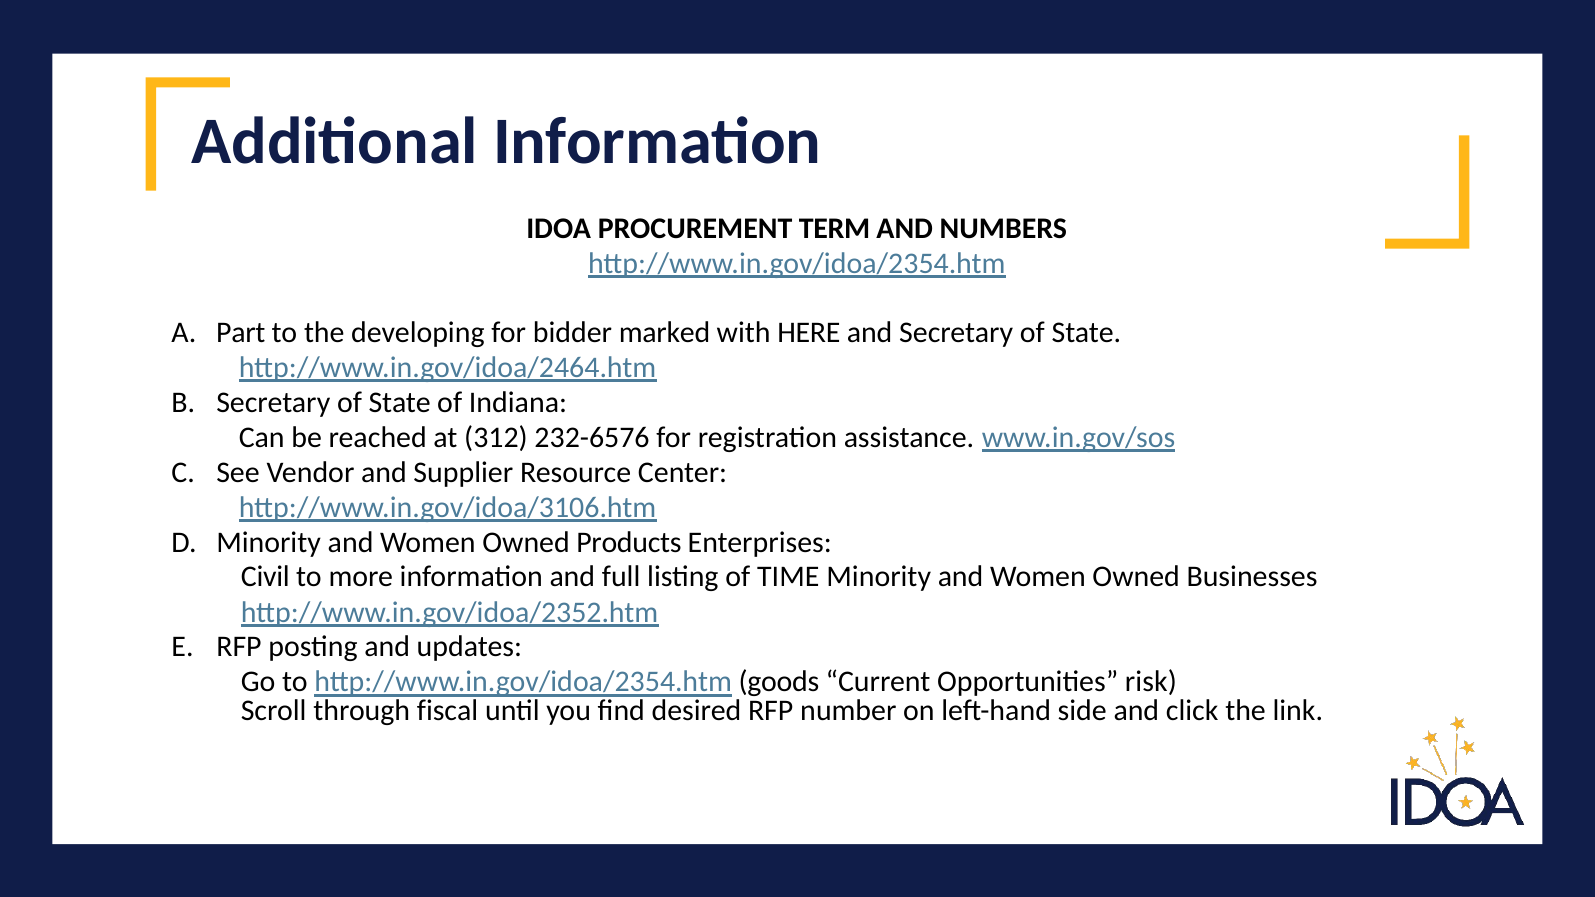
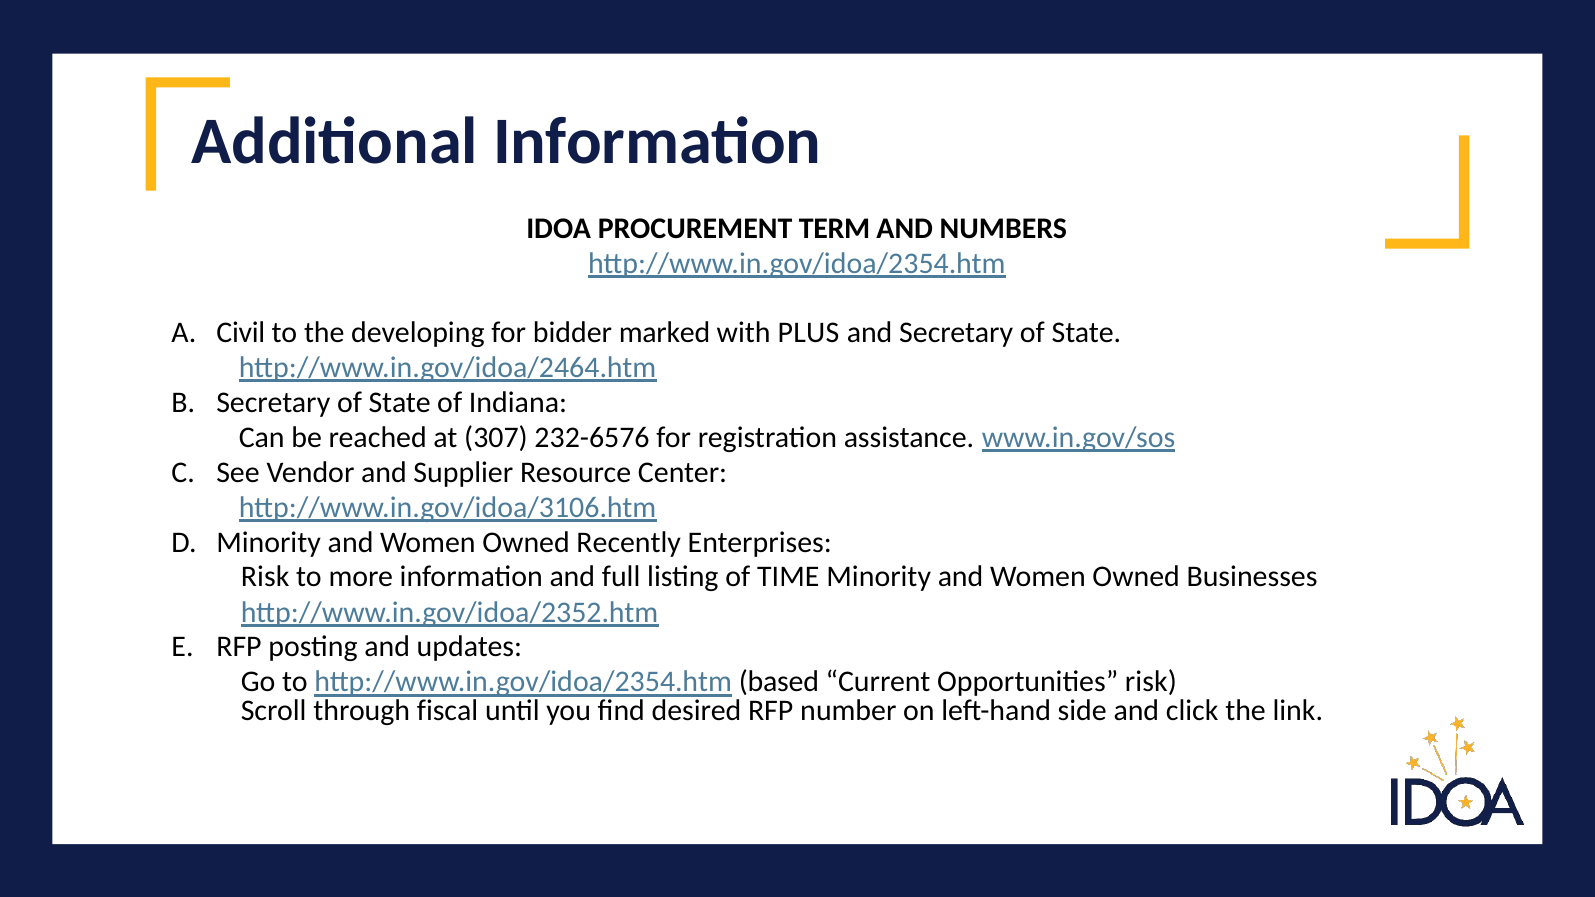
Part: Part -> Civil
HERE: HERE -> PLUS
312: 312 -> 307
Products: Products -> Recently
Civil at (265, 577): Civil -> Risk
goods: goods -> based
